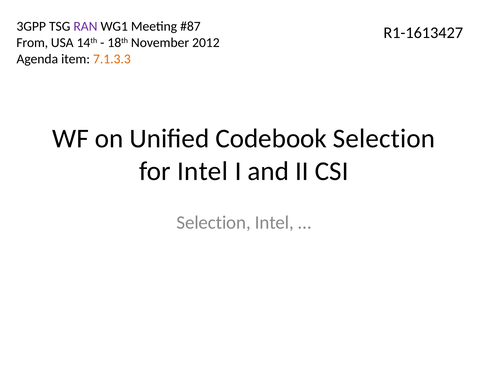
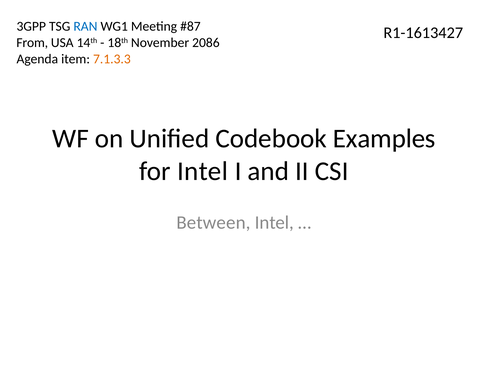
RAN colour: purple -> blue
2012: 2012 -> 2086
Codebook Selection: Selection -> Examples
Selection at (214, 223): Selection -> Between
